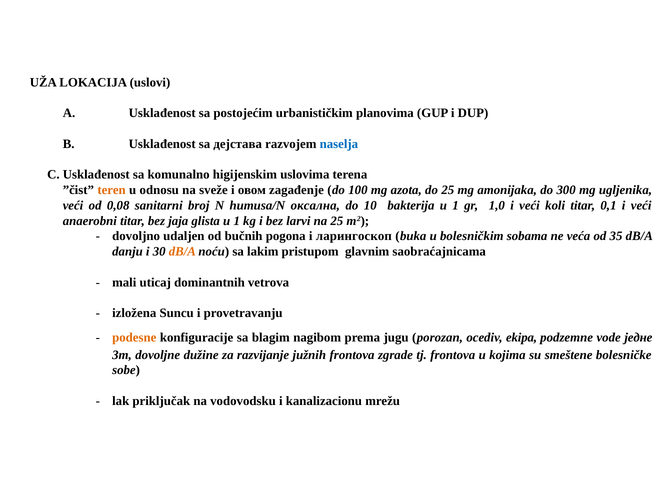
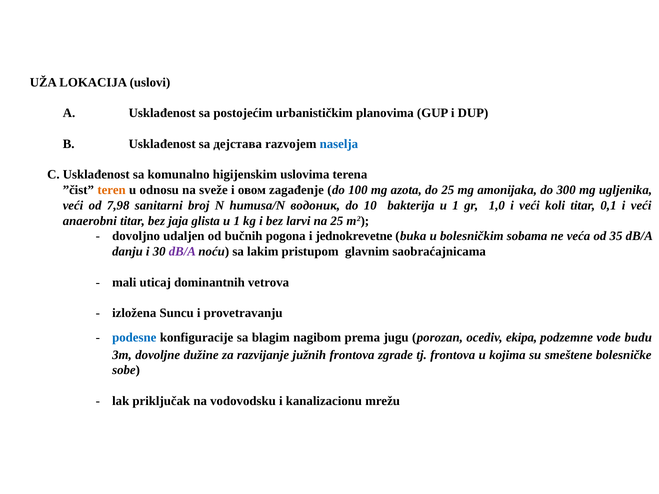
0,08: 0,08 -> 7,98
оксална: оксална -> водоник
ларингоскоп: ларингоскоп -> jednokrevetne
dB/A at (182, 252) colour: orange -> purple
podesne colour: orange -> blue
једне: једне -> budu
